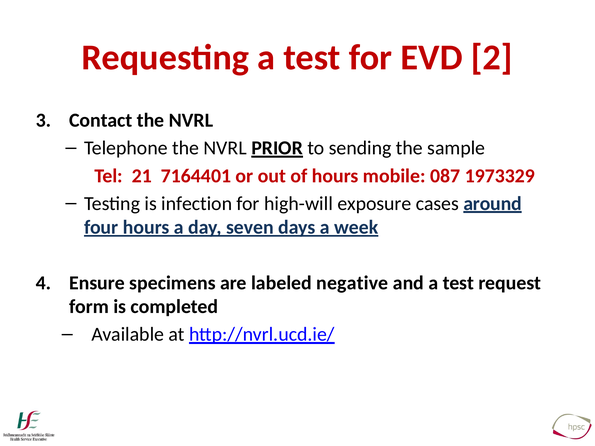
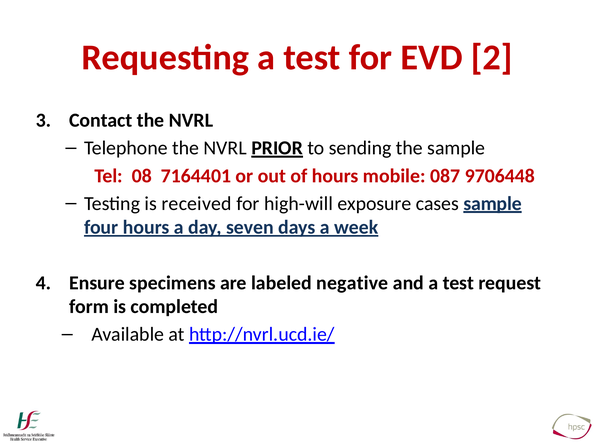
21: 21 -> 08
1973329: 1973329 -> 9706448
infection: infection -> received
cases around: around -> sample
